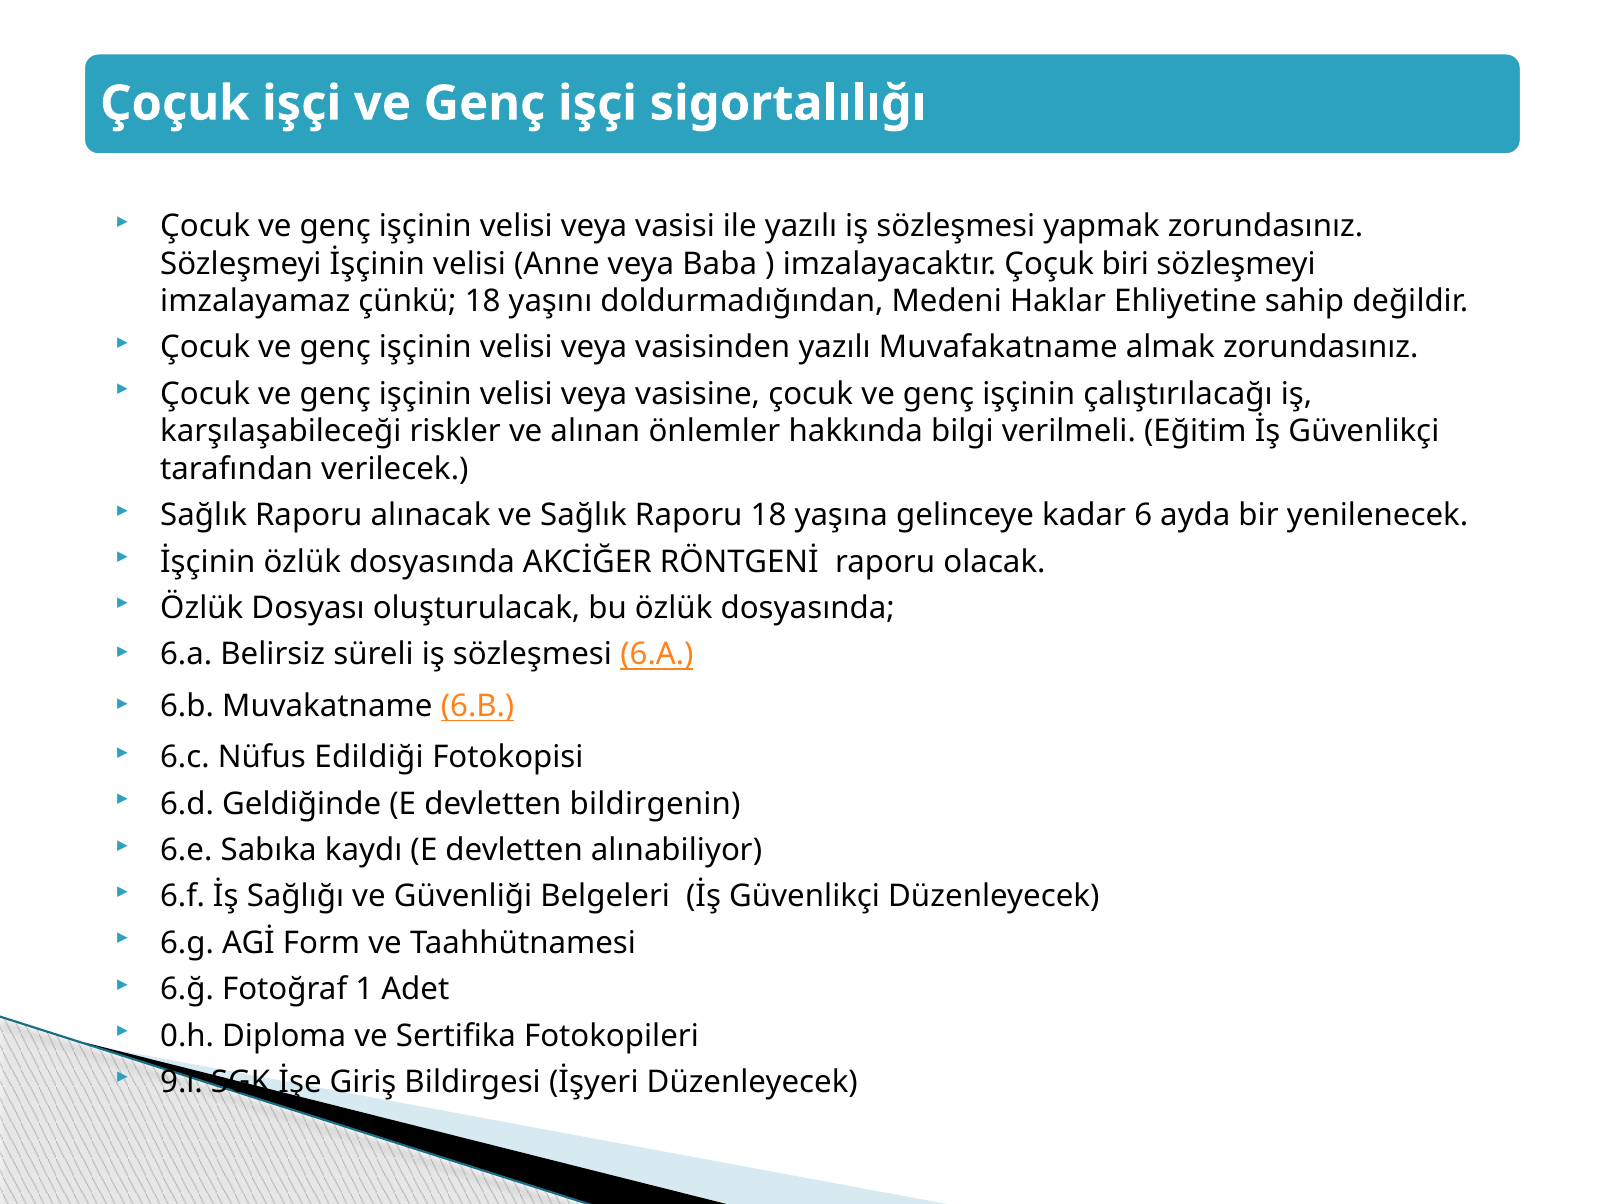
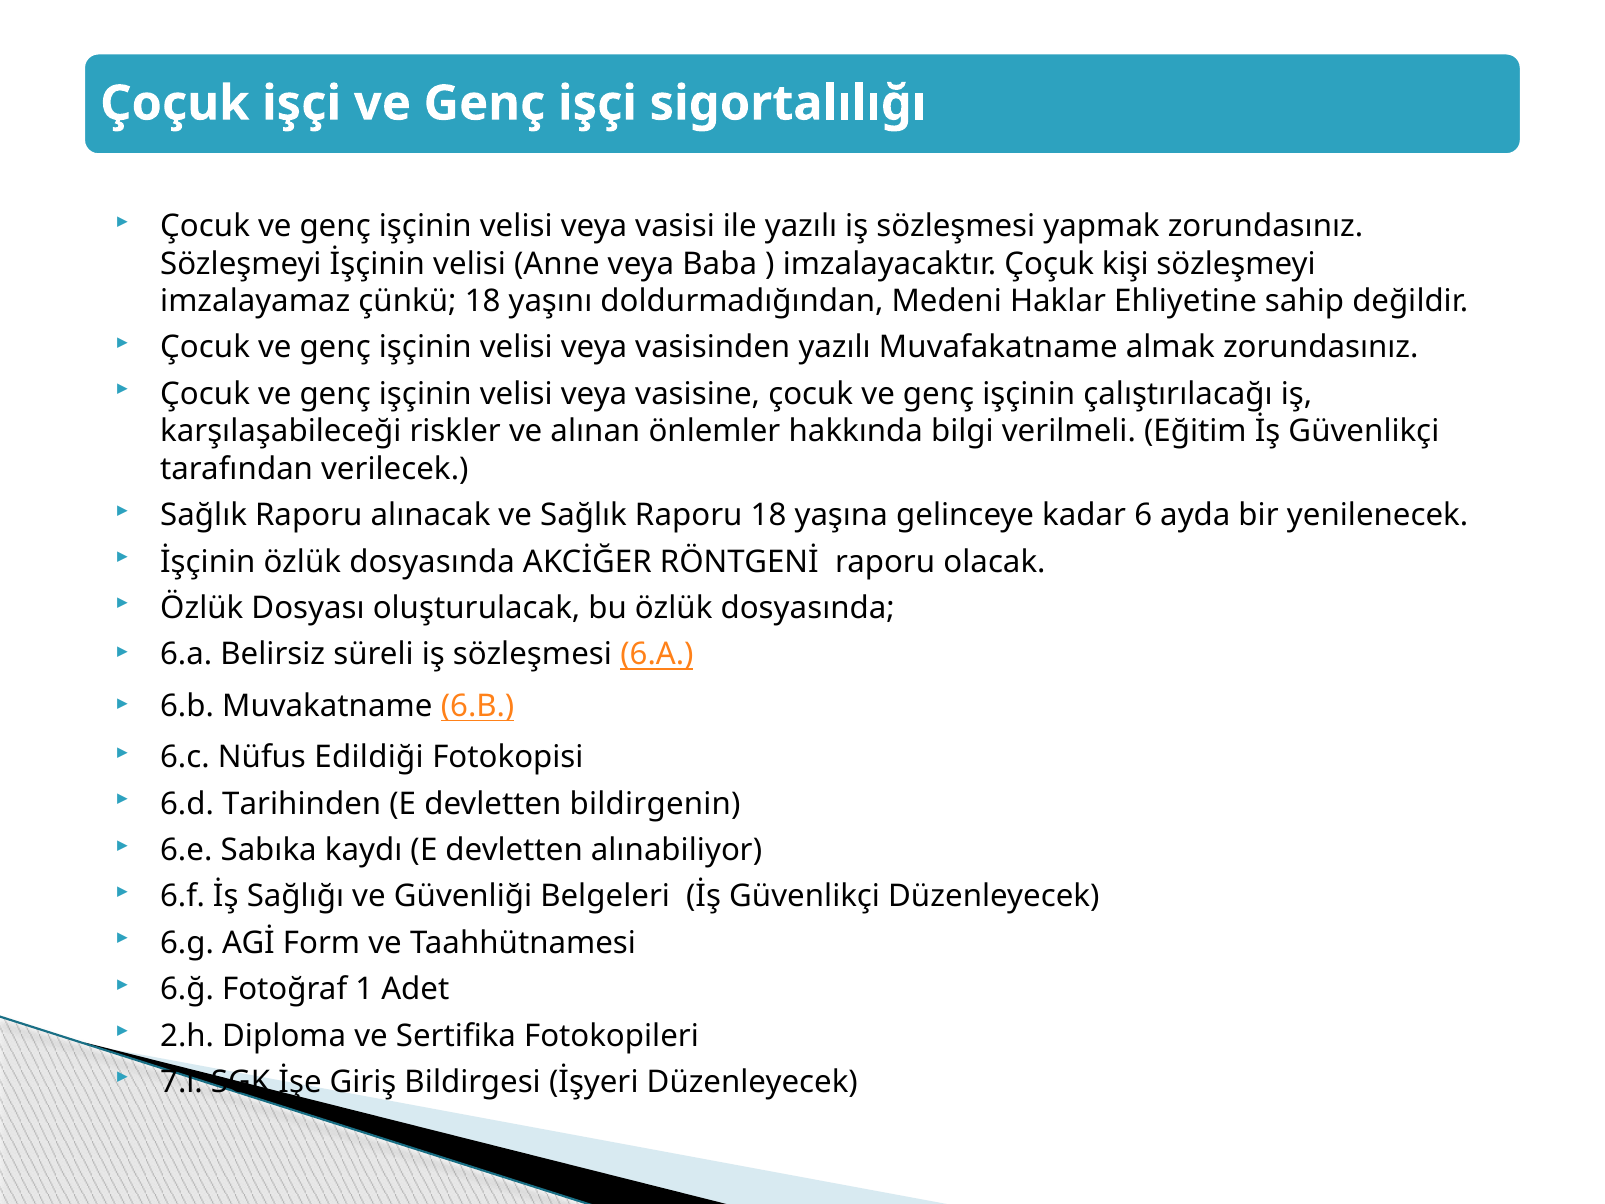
biri: biri -> kişi
Geldiğinde: Geldiğinde -> Tarihinden
0.h: 0.h -> 2.h
9.ı: 9.ı -> 7.ı
